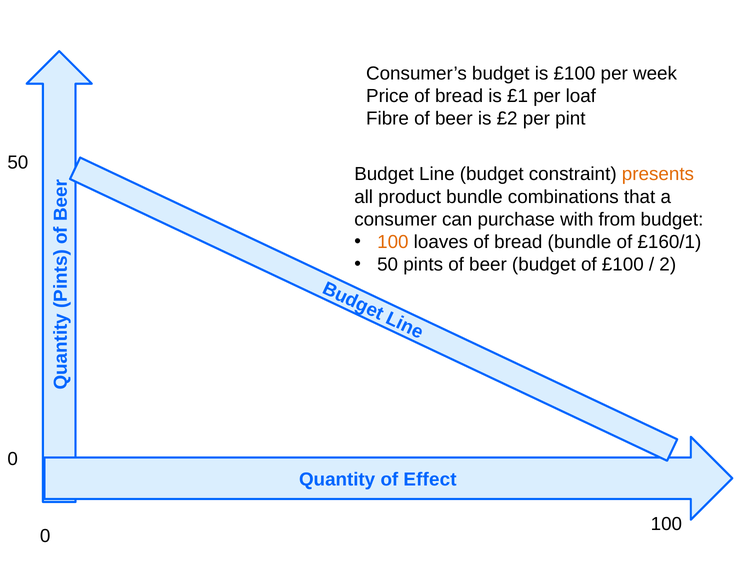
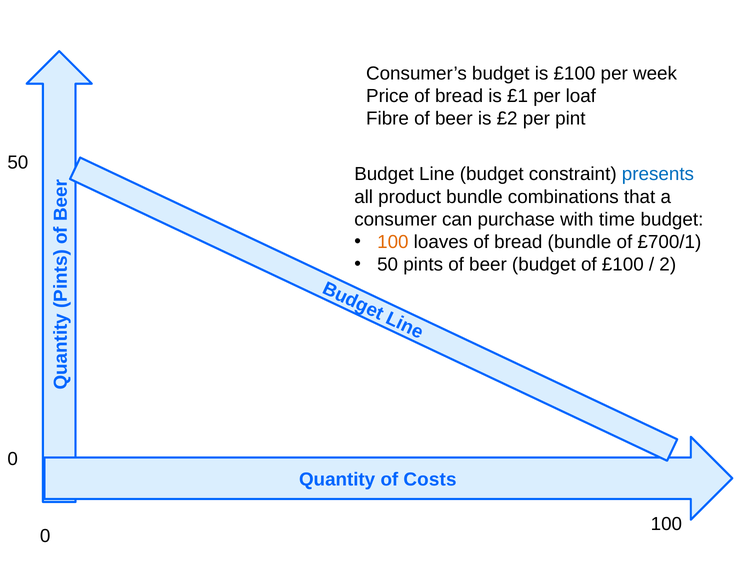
presents colour: orange -> blue
from: from -> time
£160/1: £160/1 -> £700/1
Effect: Effect -> Costs
